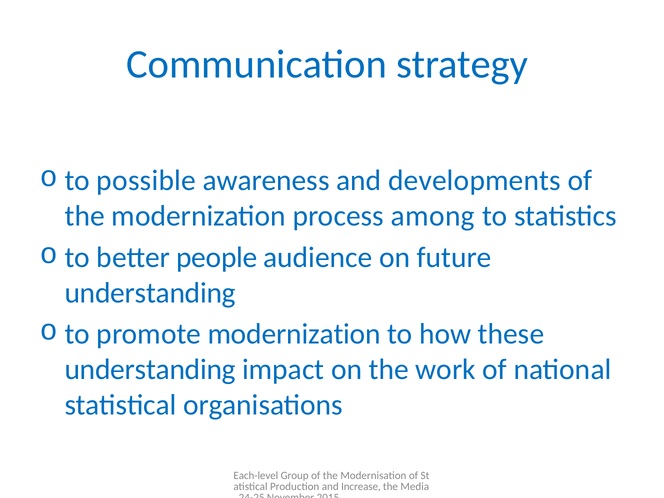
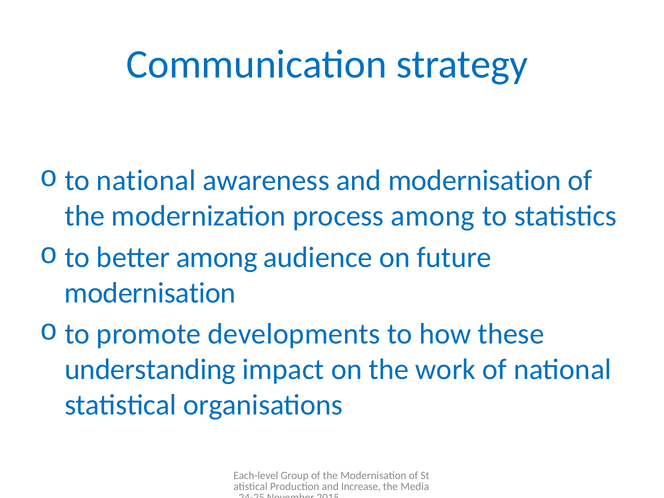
to possible: possible -> national
and developments: developments -> modernisation
better people: people -> among
understanding at (150, 293): understanding -> modernisation
promote modernization: modernization -> developments
